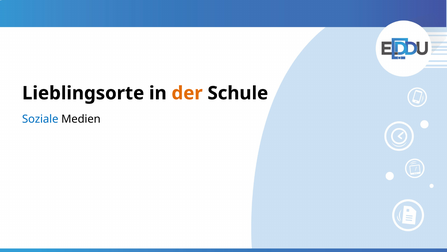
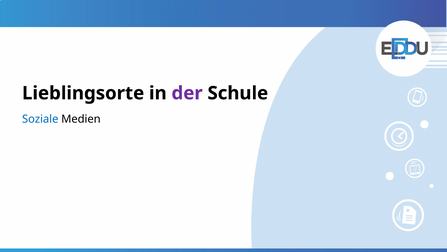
der colour: orange -> purple
